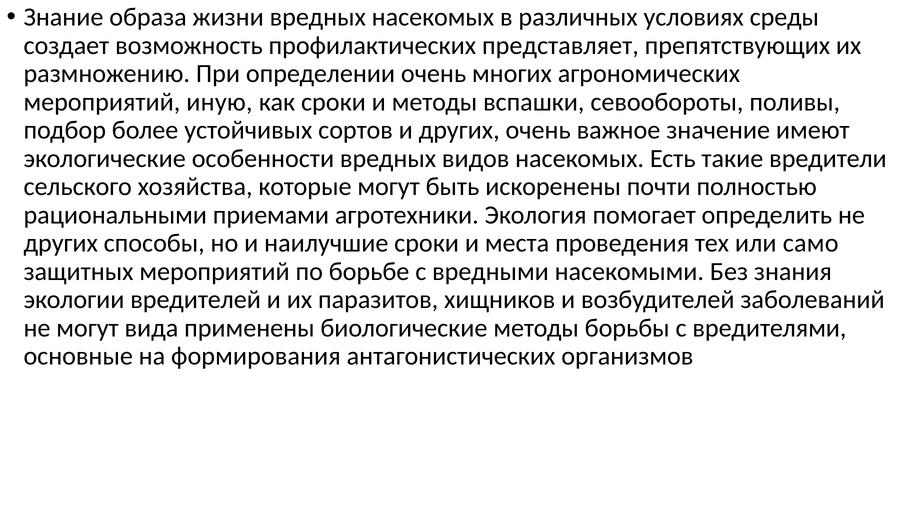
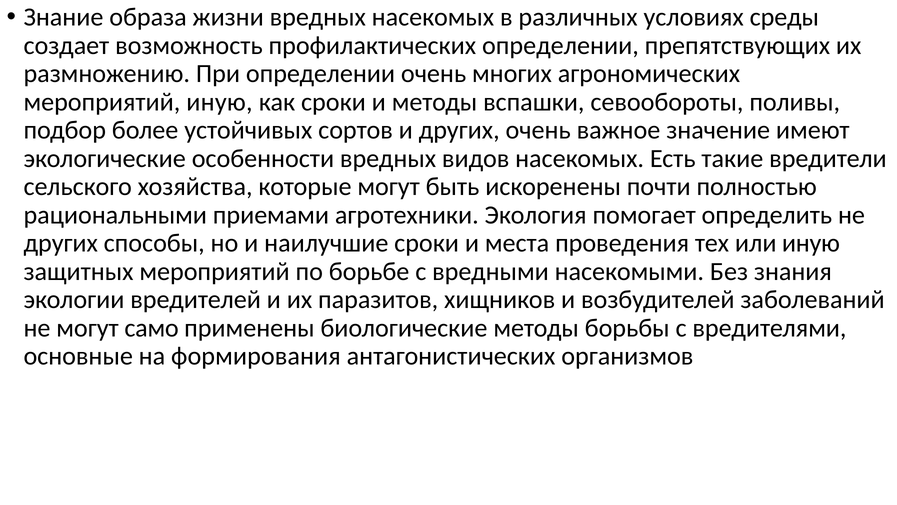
профилактических представляет: представляет -> определении
или само: само -> иную
вида: вида -> само
